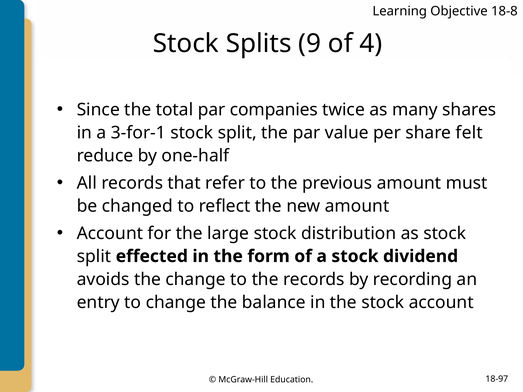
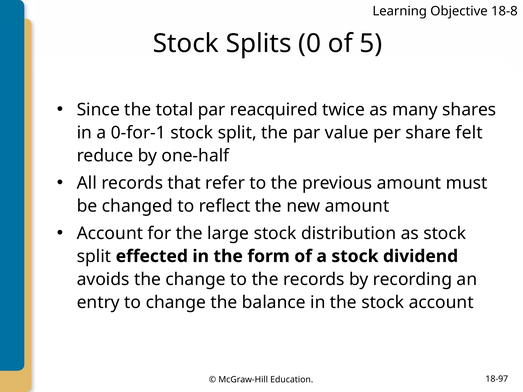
9: 9 -> 0
4: 4 -> 5
companies: companies -> reacquired
3-for-1: 3-for-1 -> 0-for-1
